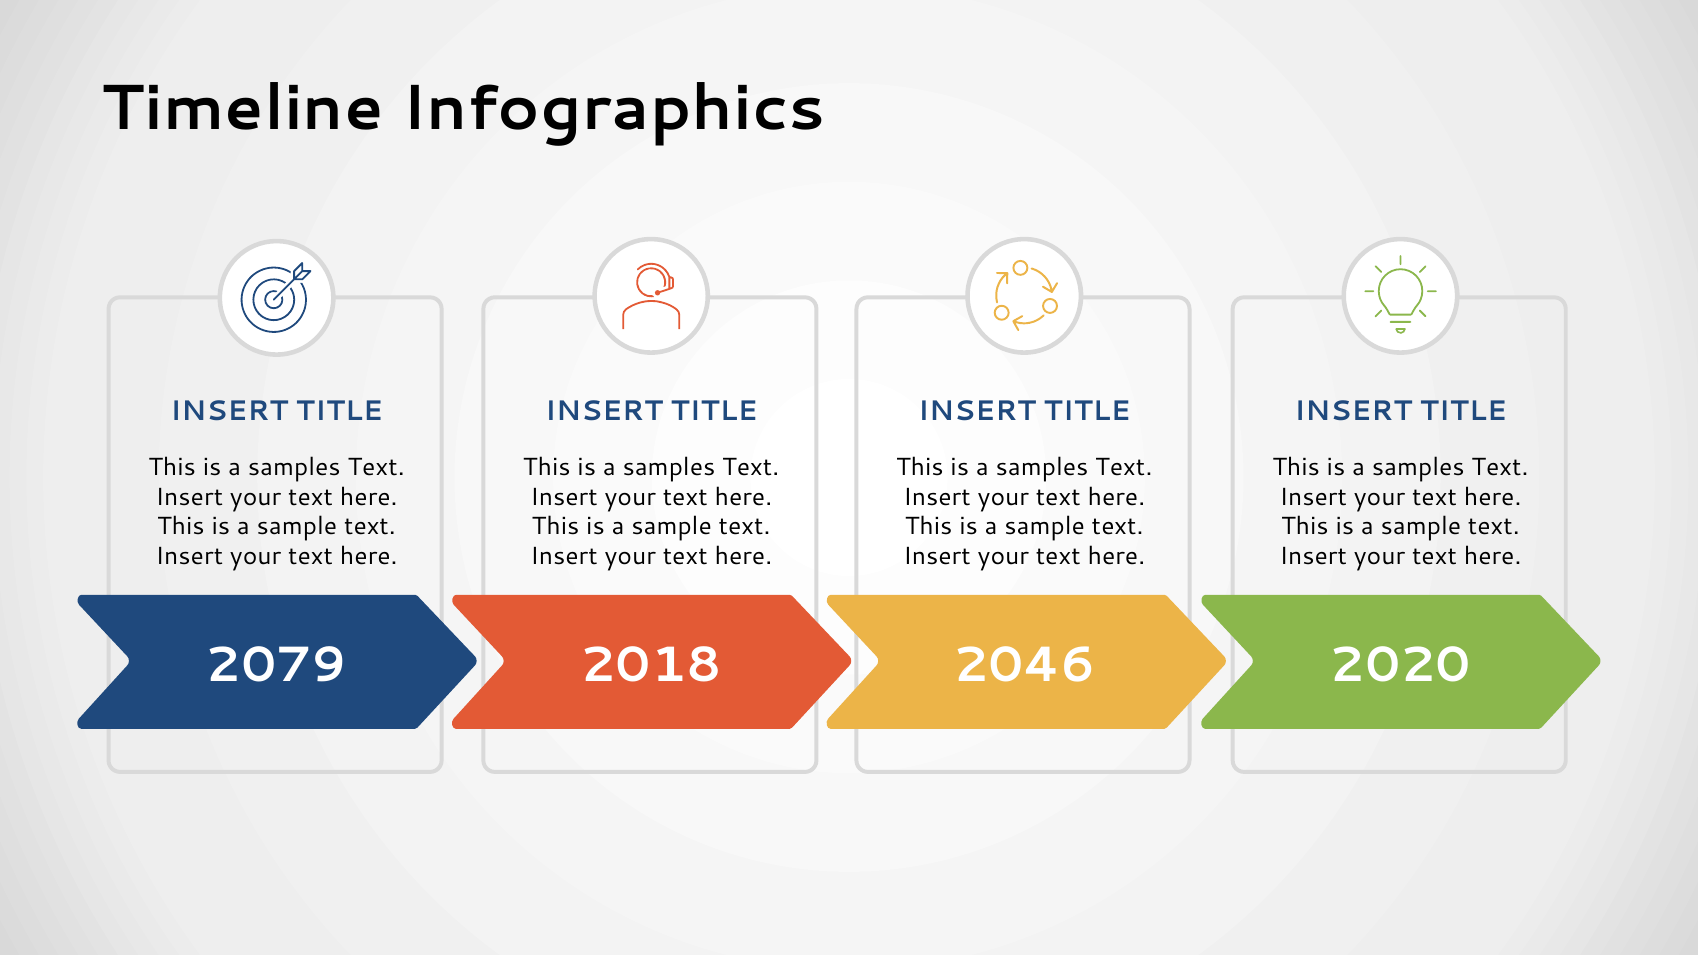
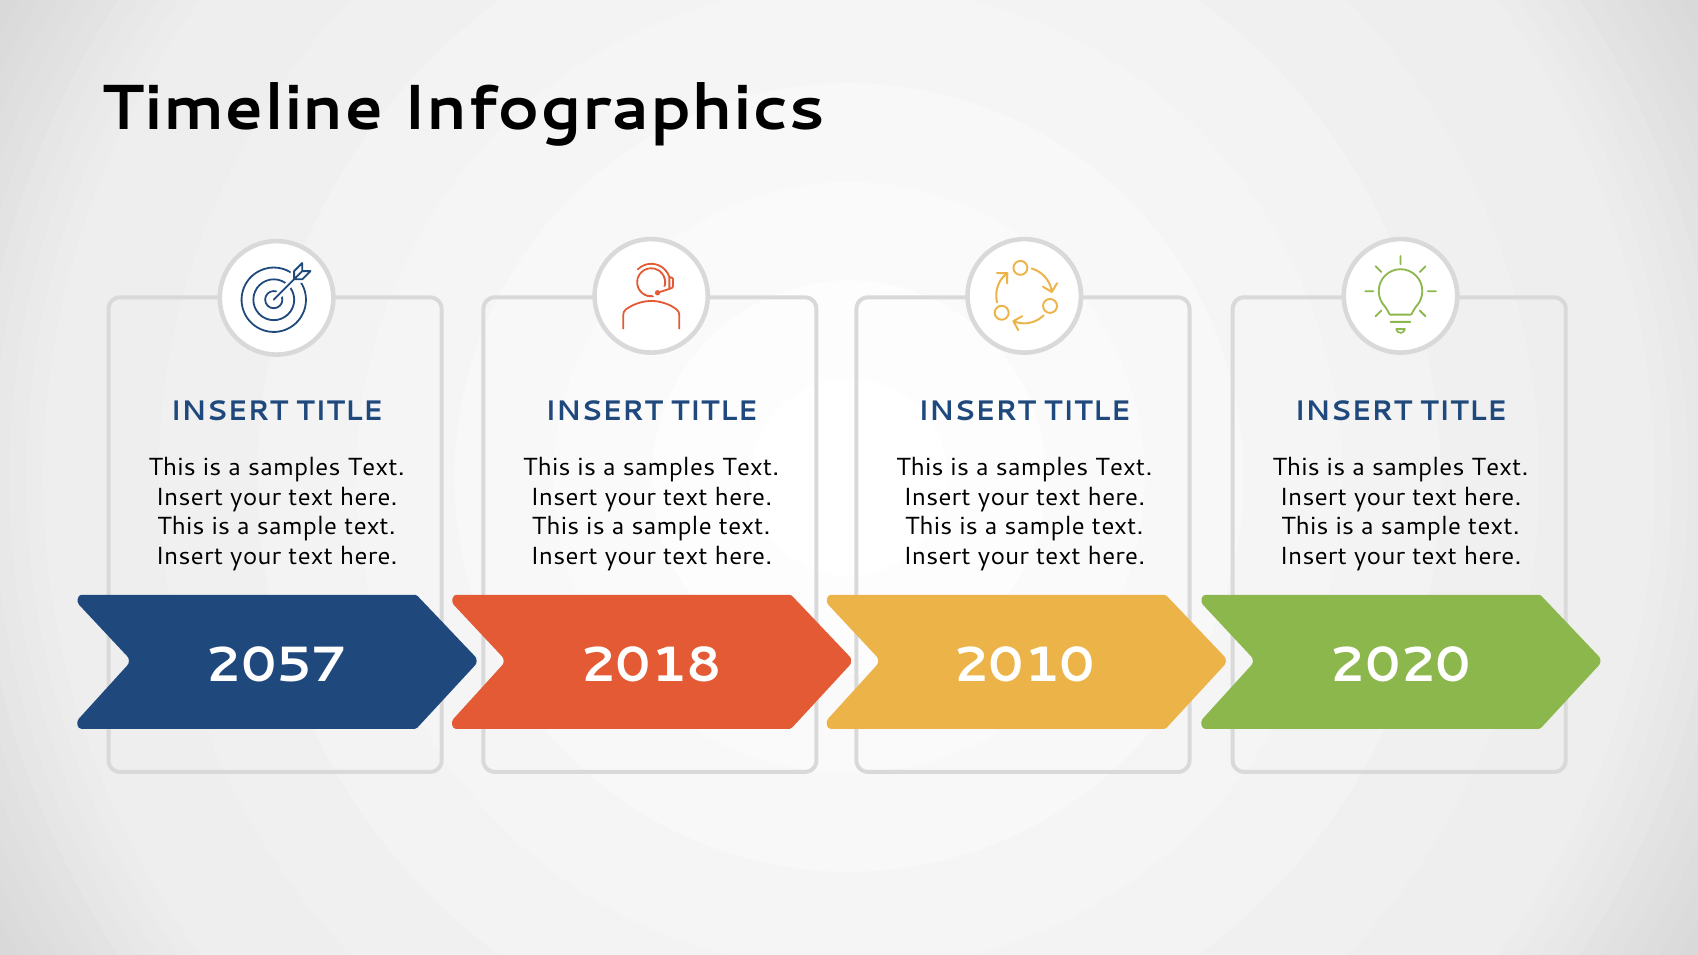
2079: 2079 -> 2057
2046: 2046 -> 2010
